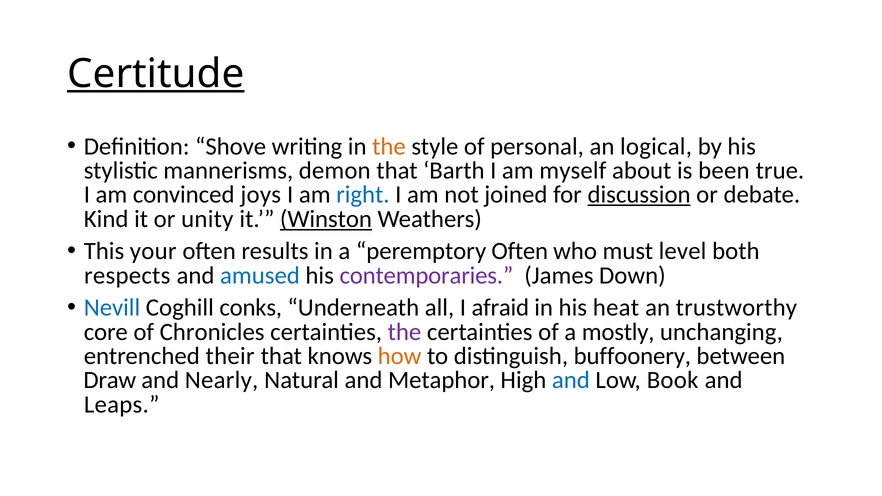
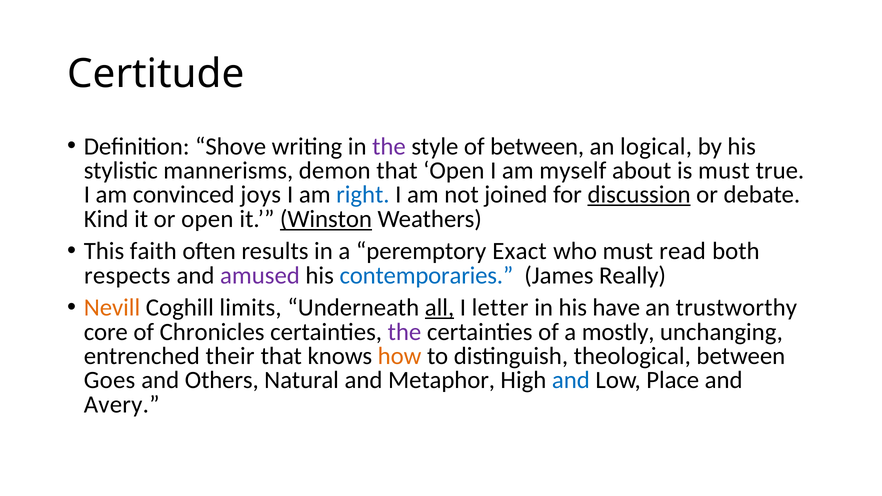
Certitude underline: present -> none
the at (389, 146) colour: orange -> purple
of personal: personal -> between
that Barth: Barth -> Open
is been: been -> must
or unity: unity -> open
your: your -> faith
peremptory Often: Often -> Exact
level: level -> read
amused colour: blue -> purple
contemporaries colour: purple -> blue
Down: Down -> Really
Nevill colour: blue -> orange
conks: conks -> limits
all underline: none -> present
afraid: afraid -> letter
heat: heat -> have
buffoonery: buffoonery -> theological
Draw: Draw -> Goes
Nearly: Nearly -> Others
Book: Book -> Place
Leaps: Leaps -> Avery
